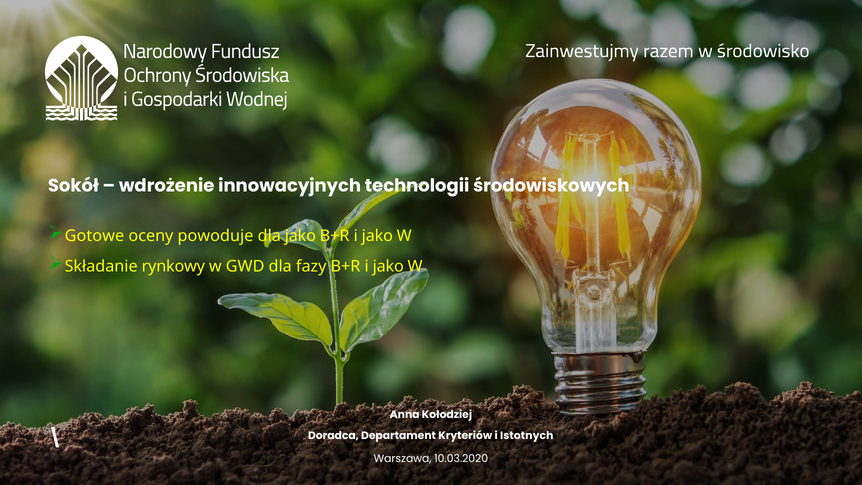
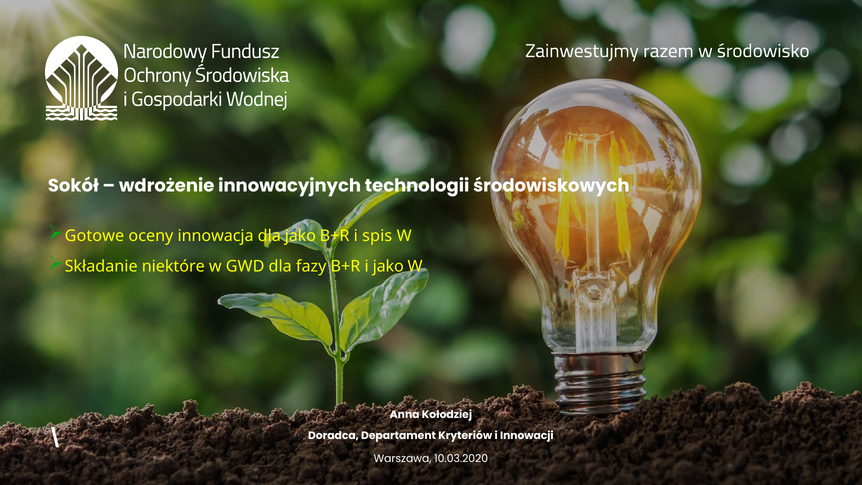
powoduje: powoduje -> innowacja
jako at (377, 236): jako -> spis
rynkowy: rynkowy -> niektóre
Istotnych: Istotnych -> Innowacji
